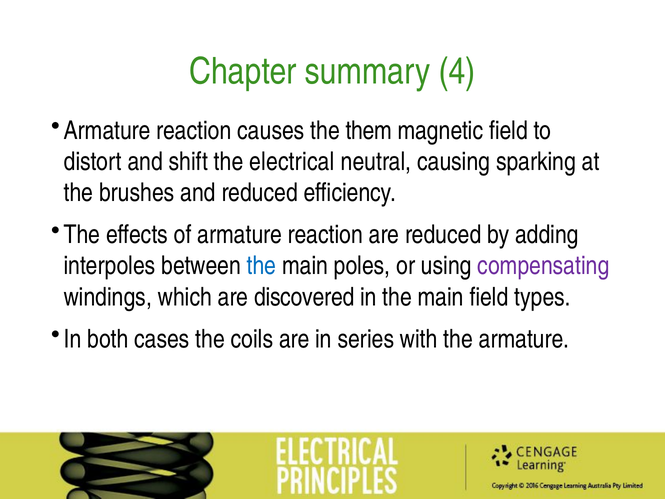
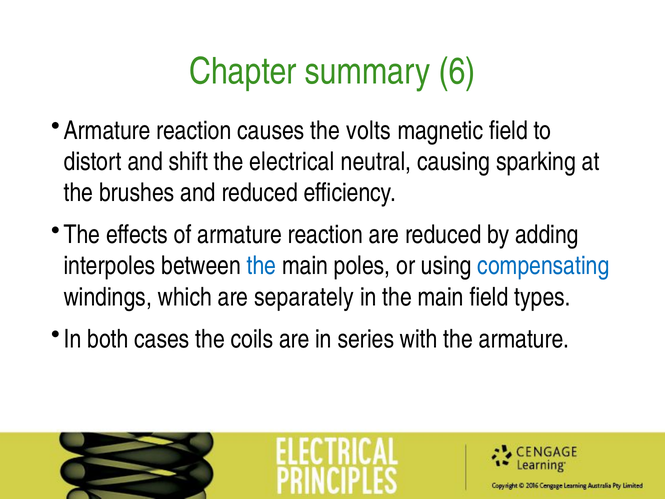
4: 4 -> 6
them: them -> volts
compensating colour: purple -> blue
discovered: discovered -> separately
